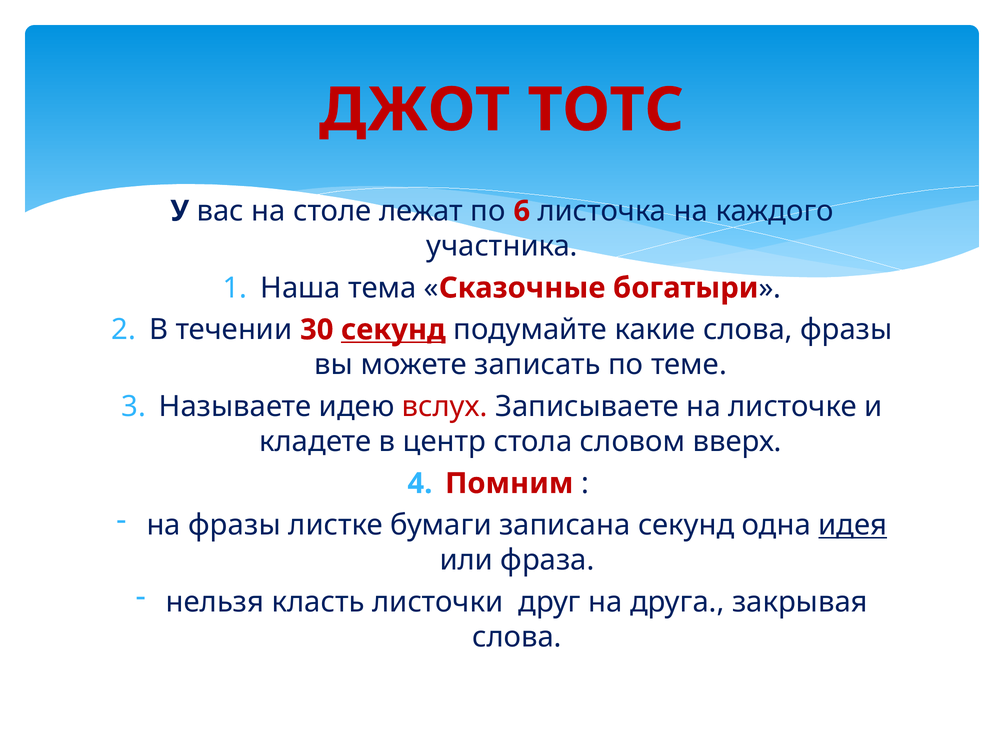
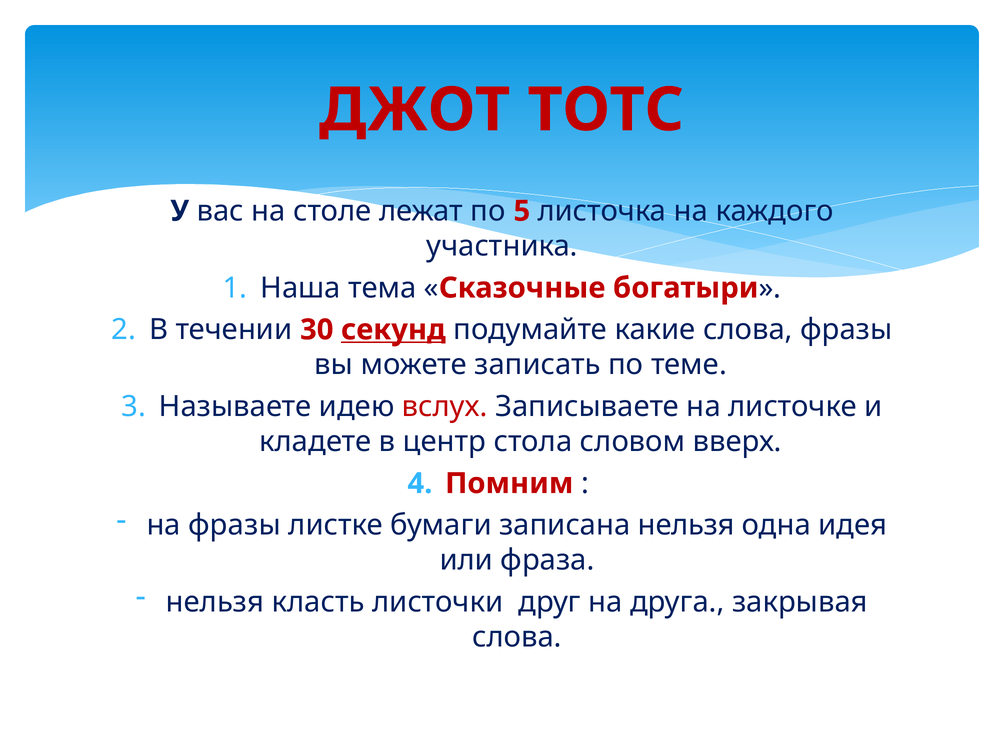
6: 6 -> 5
записана секунд: секунд -> нельзя
идея underline: present -> none
